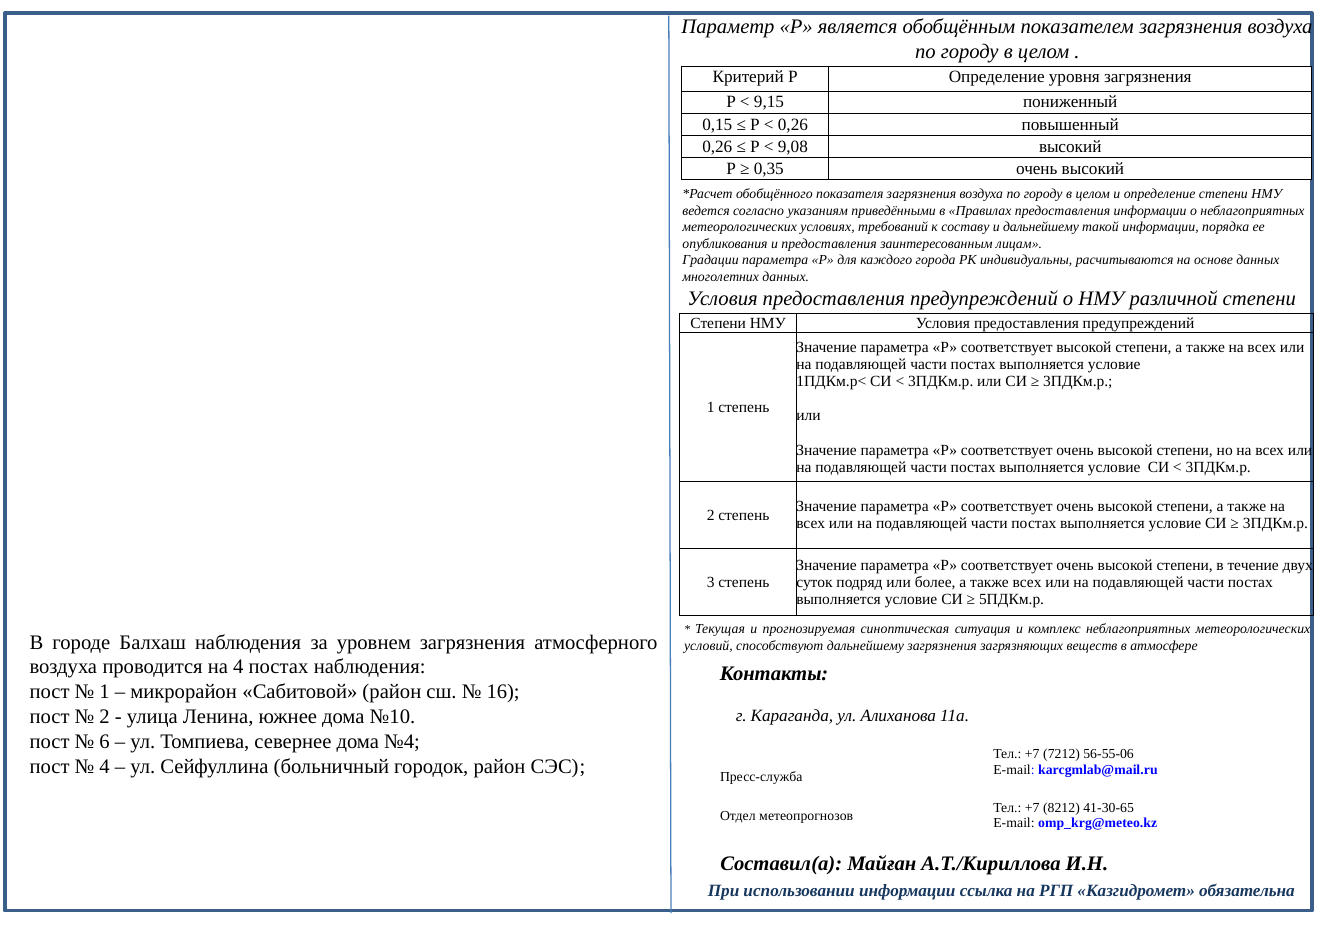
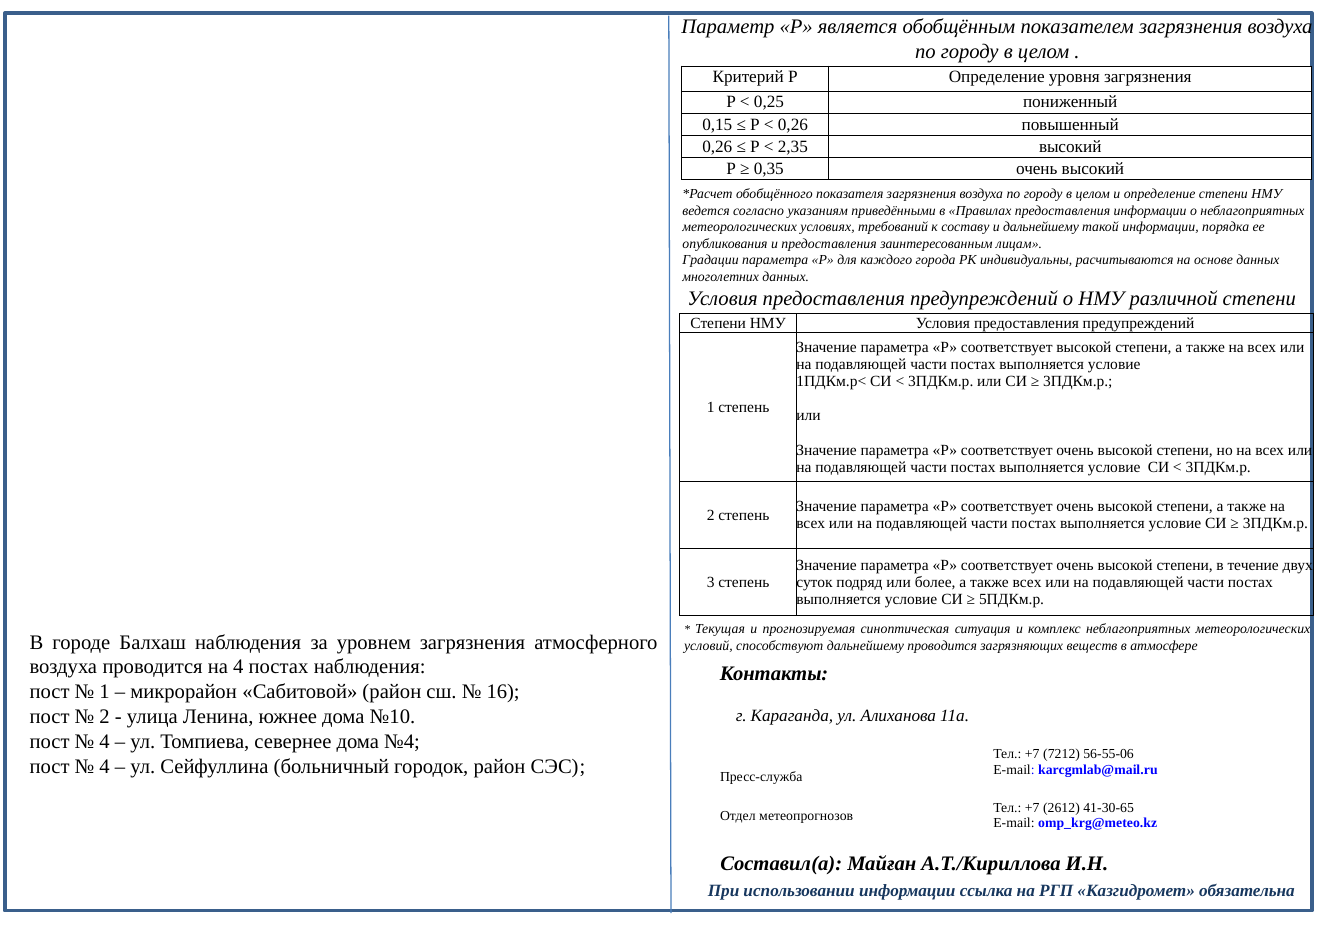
9,15: 9,15 -> 0,25
9,08: 9,08 -> 2,35
дальнейшему загрязнения: загрязнения -> проводится
6 at (105, 742): 6 -> 4
8212: 8212 -> 2612
